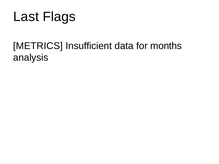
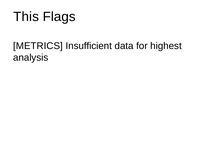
Last: Last -> This
months: months -> highest
